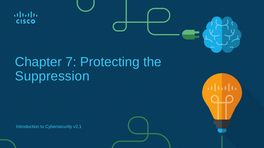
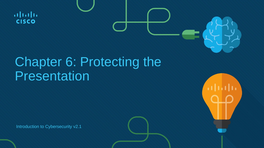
7: 7 -> 6
Suppression: Suppression -> Presentation
